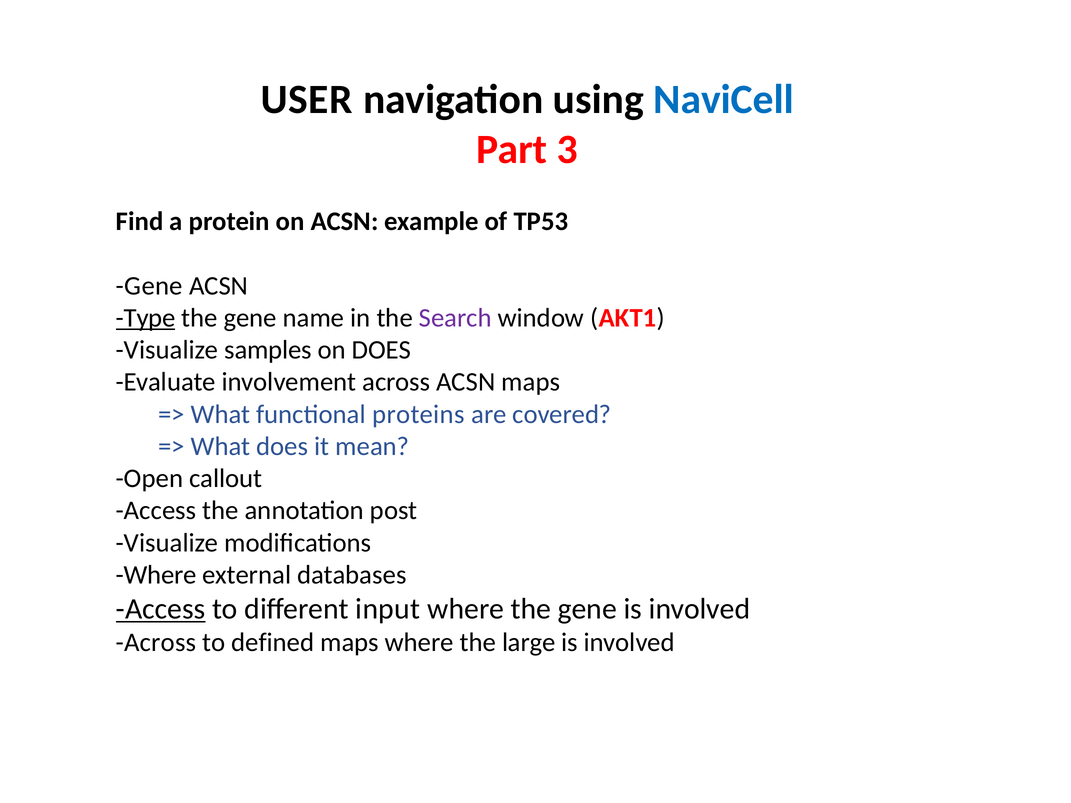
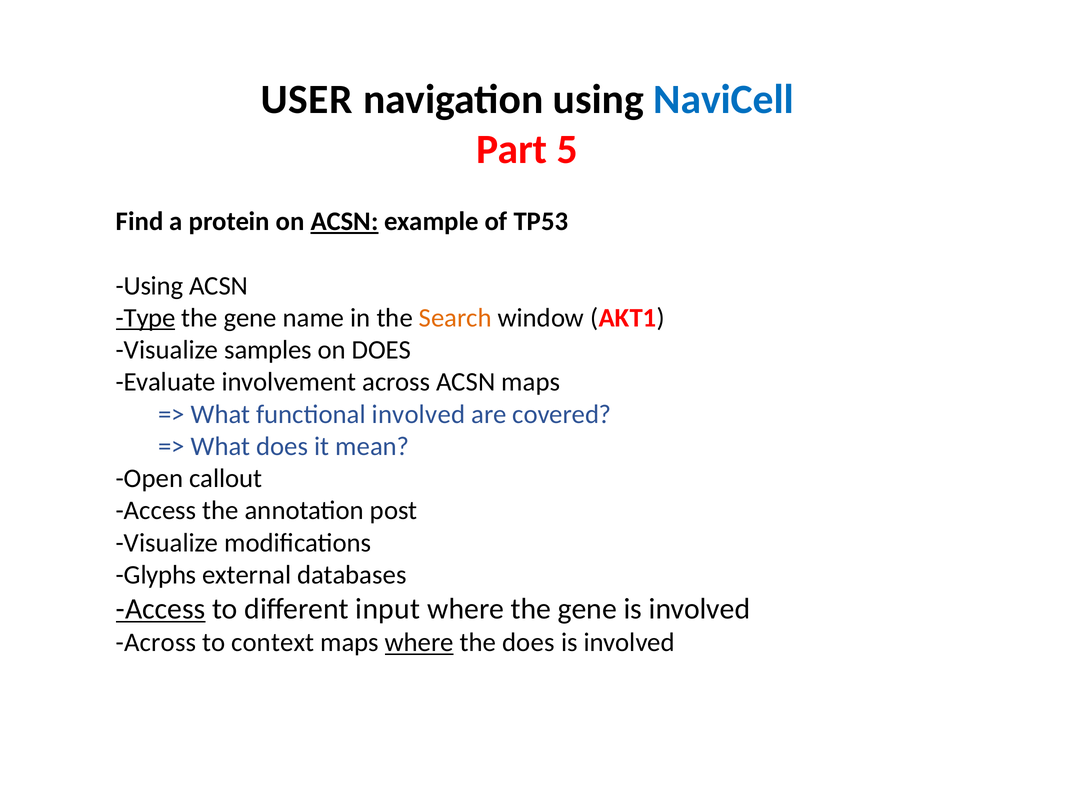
3: 3 -> 5
ACSN at (345, 222) underline: none -> present
Gene at (149, 286): Gene -> Using
Search colour: purple -> orange
functional proteins: proteins -> involved
Where at (156, 575): Where -> Glyphs
defined: defined -> context
where at (419, 643) underline: none -> present
the large: large -> does
